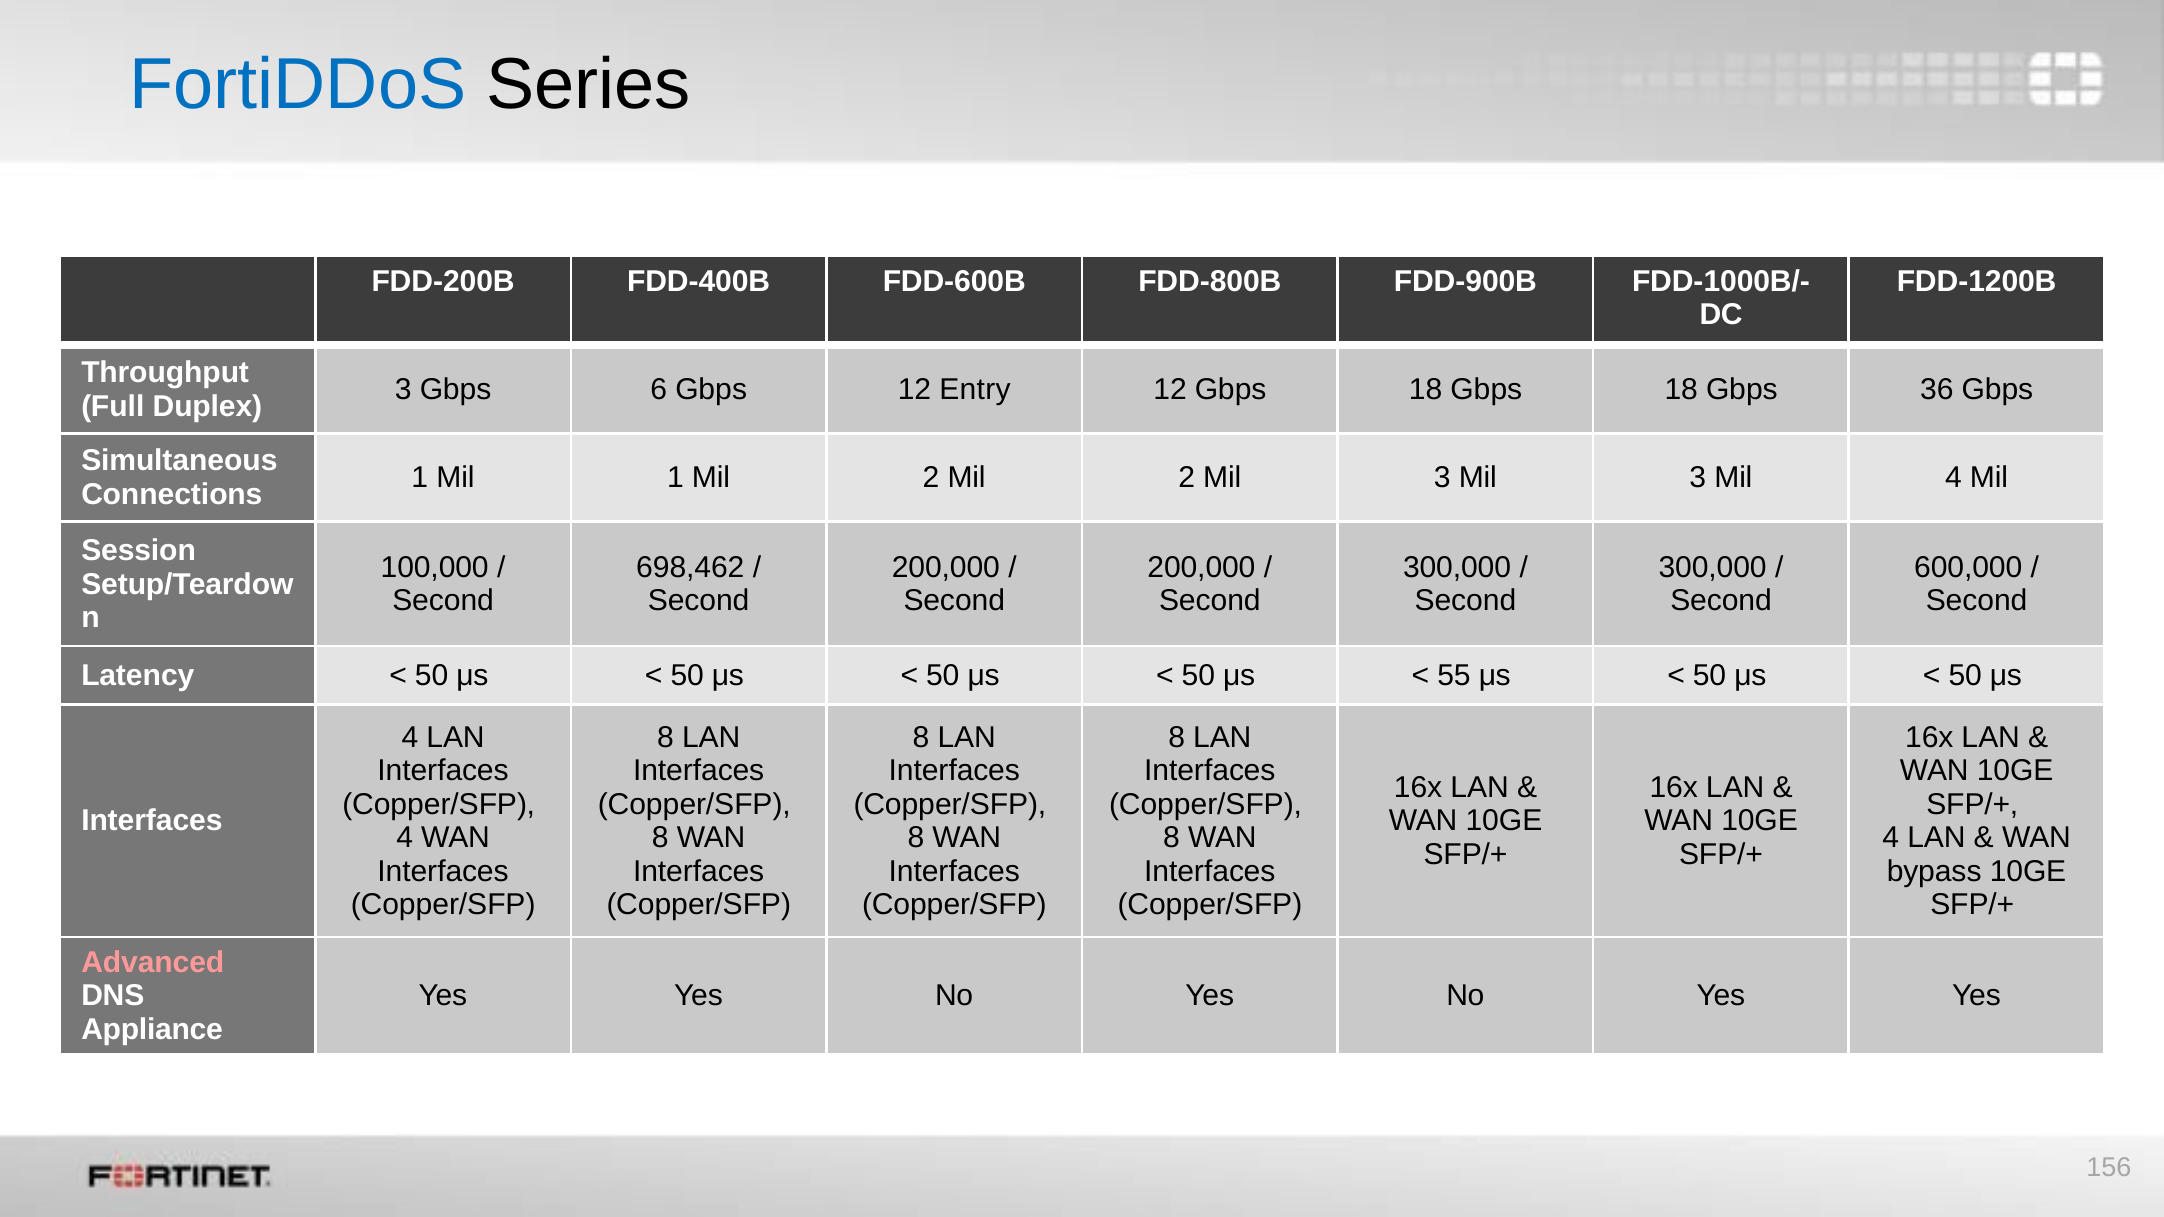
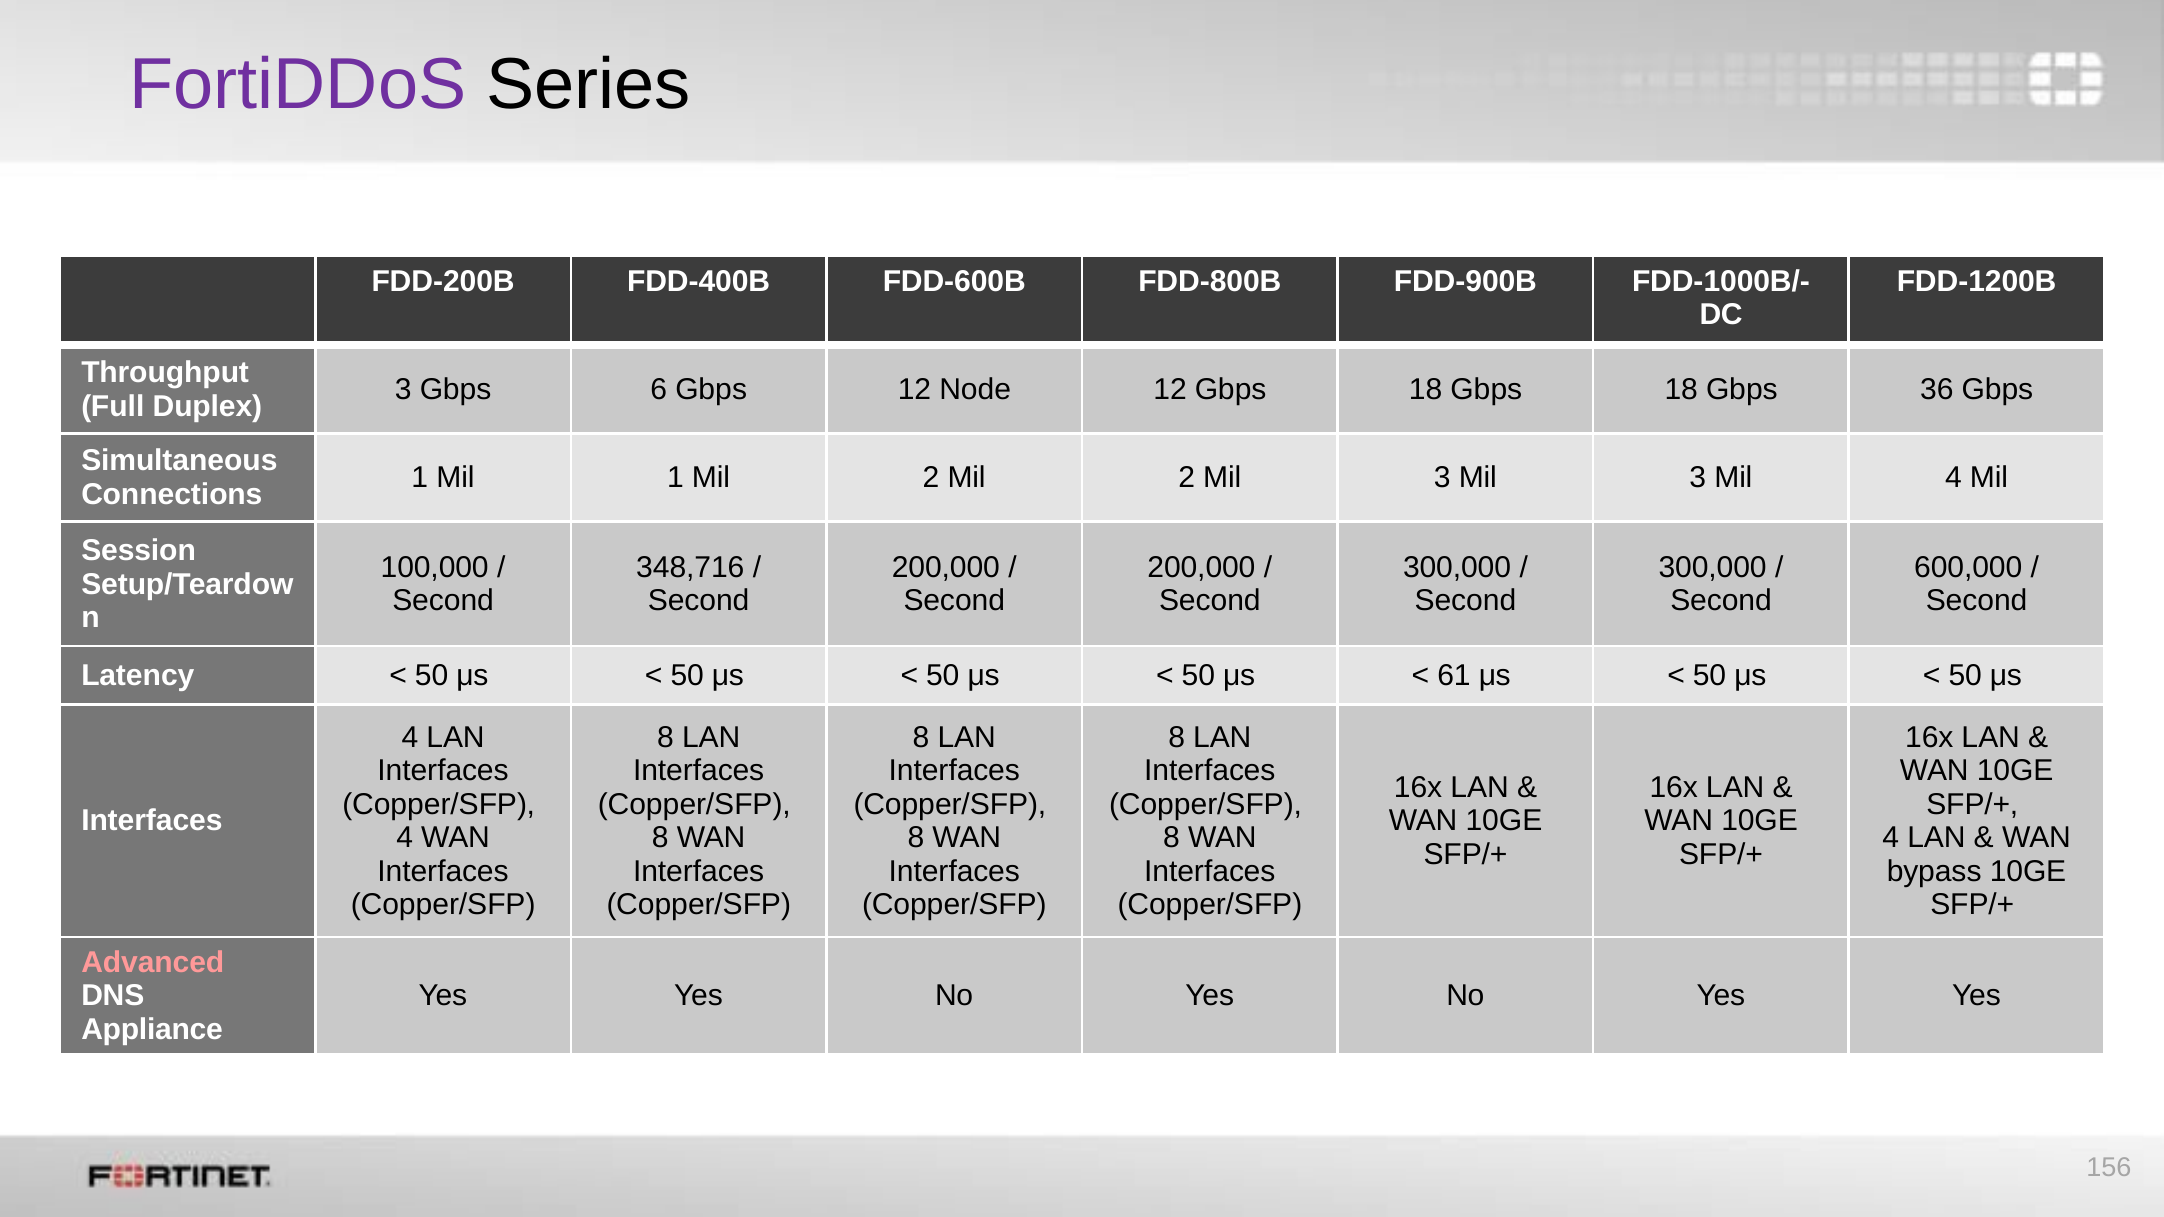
FortiDDoS colour: blue -> purple
Entry: Entry -> Node
698,462: 698,462 -> 348,716
55: 55 -> 61
